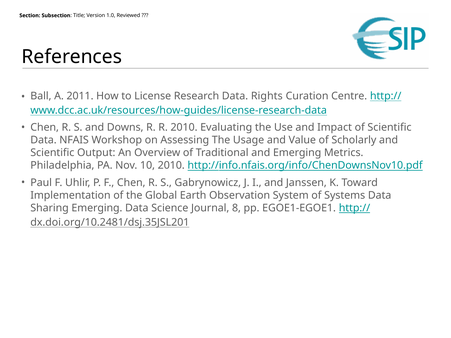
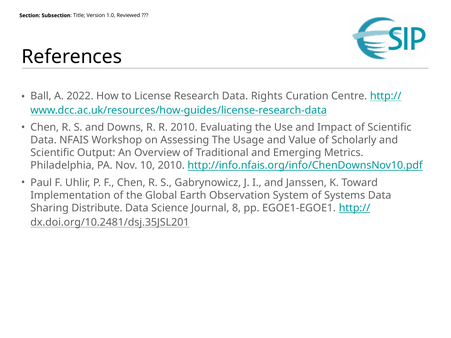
2011: 2011 -> 2022
Sharing Emerging: Emerging -> Distribute
